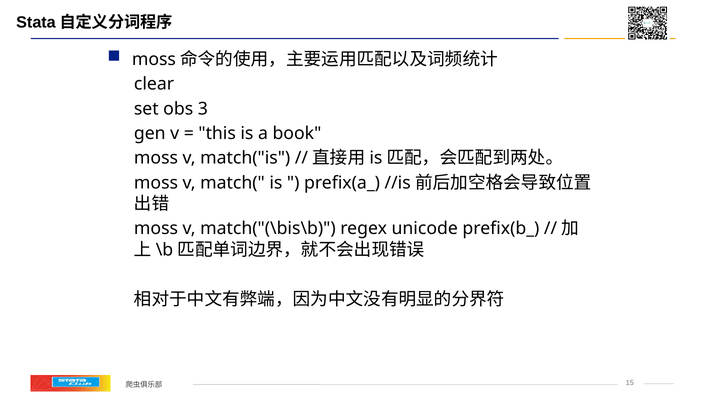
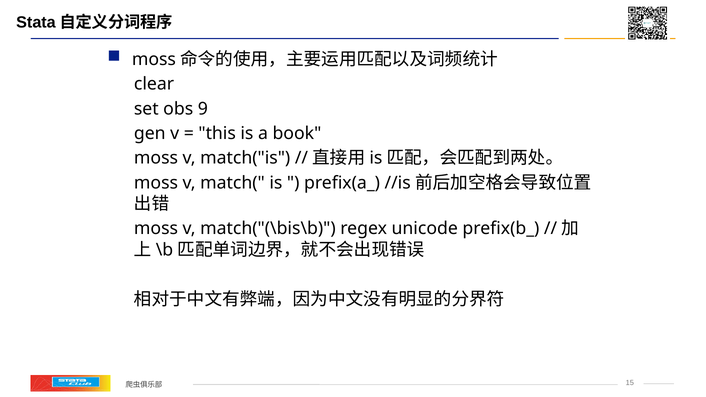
3: 3 -> 9
